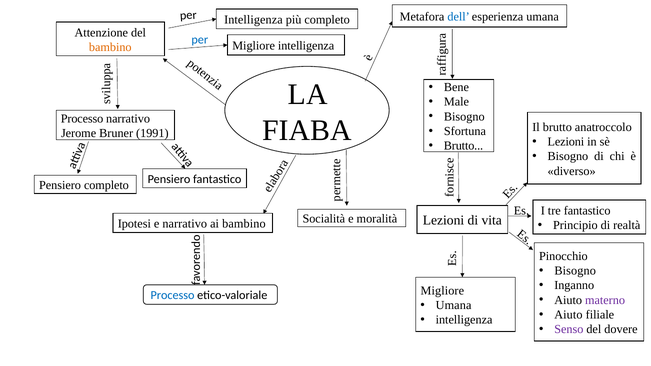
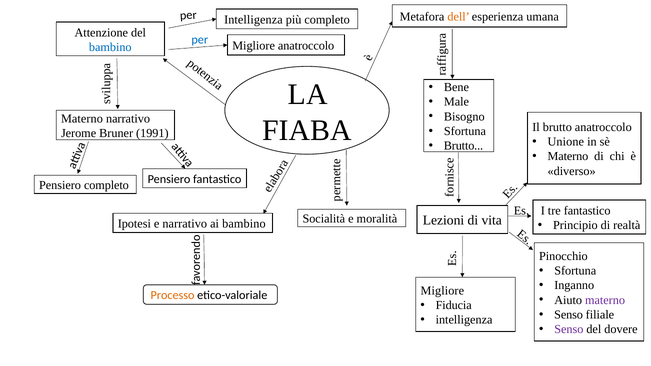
dell colour: blue -> orange
Migliore intelligenza: intelligenza -> anatroccolo
bambino at (110, 47) colour: orange -> blue
Processo at (82, 119): Processo -> Materno
Lezioni at (566, 142): Lezioni -> Unione
Bisogno at (568, 156): Bisogno -> Materno
Bisogno at (575, 271): Bisogno -> Sfortuna
Processo at (173, 296) colour: blue -> orange
Umana at (454, 305): Umana -> Fiducia
Aiuto at (568, 315): Aiuto -> Senso
